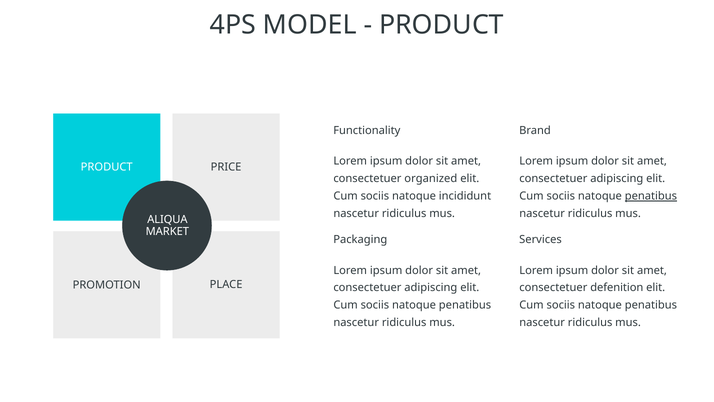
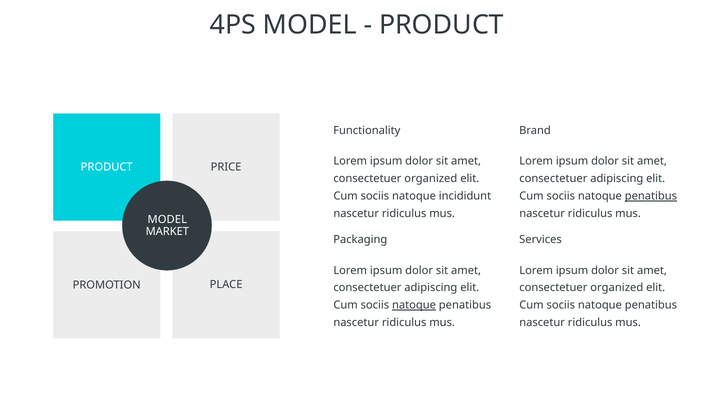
ALIQUA at (167, 219): ALIQUA -> MODEL
defenition at (617, 288): defenition -> organized
natoque at (414, 305) underline: none -> present
